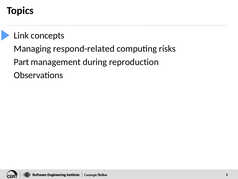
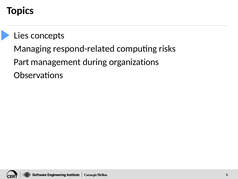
Link: Link -> Lies
reproduction: reproduction -> organizations
